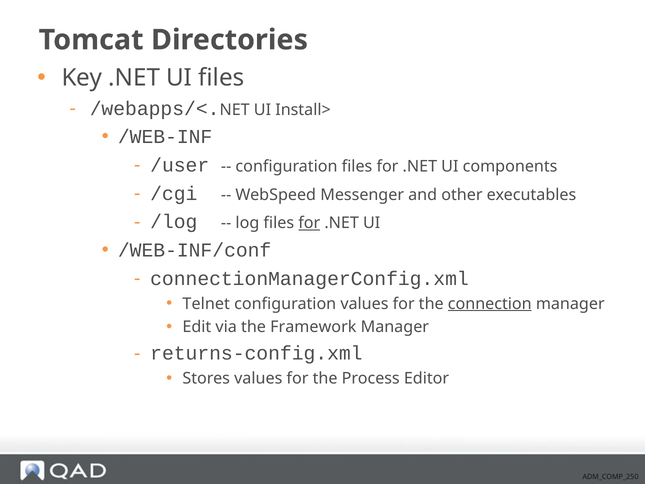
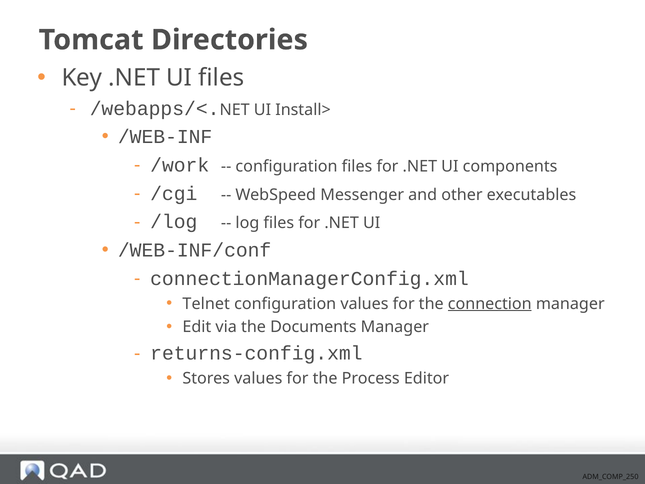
/user: /user -> /work
for at (309, 223) underline: present -> none
Framework: Framework -> Documents
